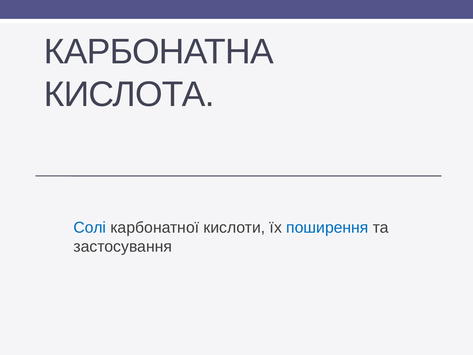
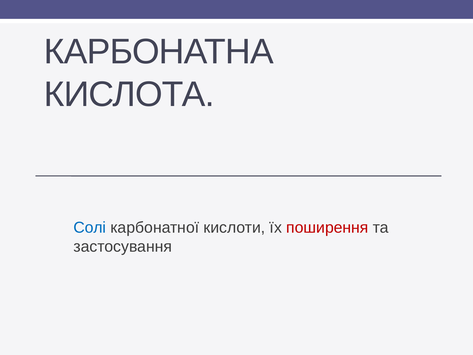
поширення colour: blue -> red
